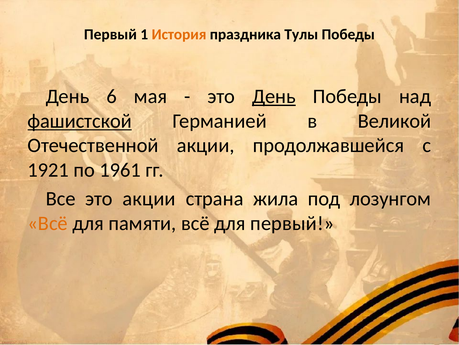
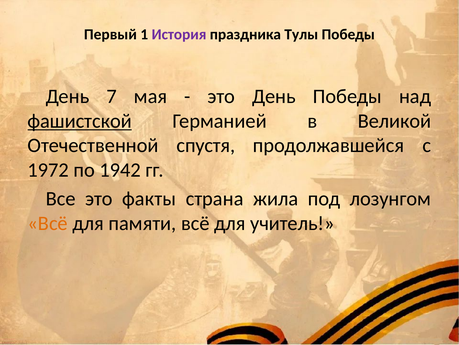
История colour: orange -> purple
6: 6 -> 7
День at (274, 96) underline: present -> none
Отечественной акции: акции -> спустя
1921: 1921 -> 1972
1961: 1961 -> 1942
это акции: акции -> факты
для первый: первый -> учитель
